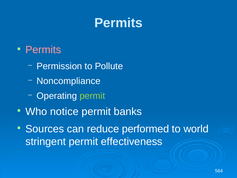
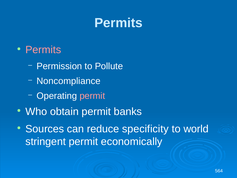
permit at (92, 96) colour: light green -> pink
notice: notice -> obtain
performed: performed -> specificity
effectiveness: effectiveness -> economically
